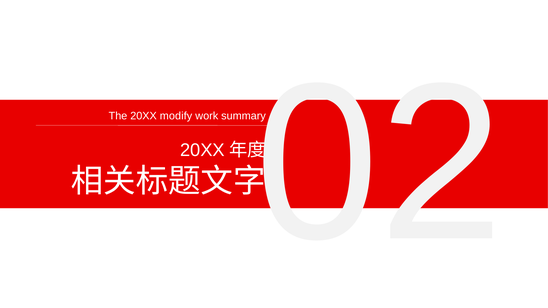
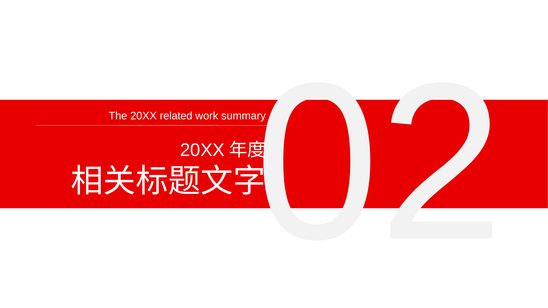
modify: modify -> related
